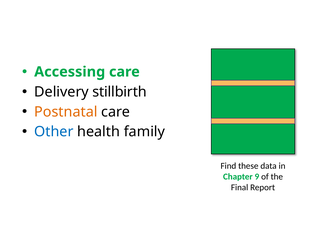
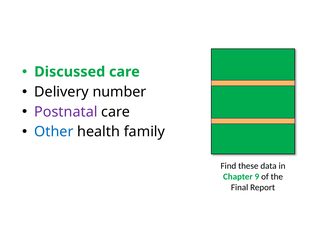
Accessing: Accessing -> Discussed
stillbirth: stillbirth -> number
Postnatal colour: orange -> purple
